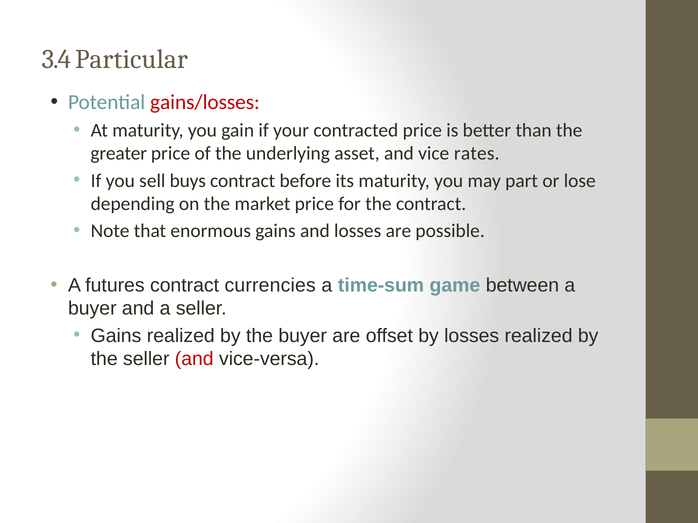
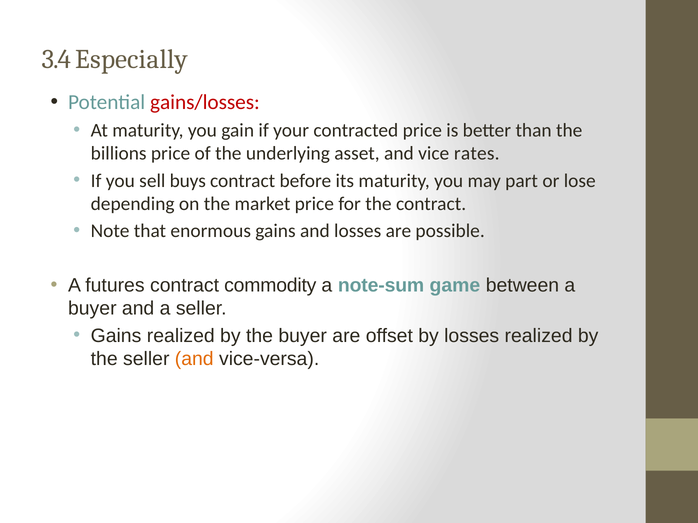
Particular: Particular -> Especially
greater: greater -> billions
currencies: currencies -> commodity
time-sum: time-sum -> note-sum
and at (194, 359) colour: red -> orange
